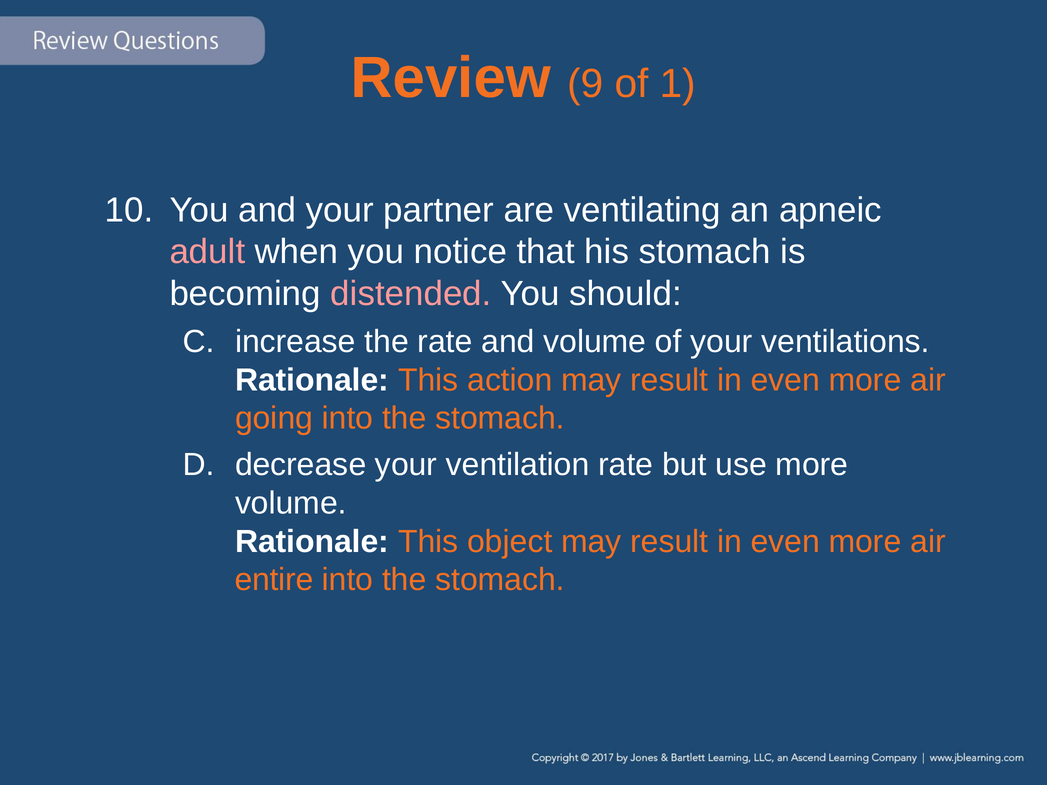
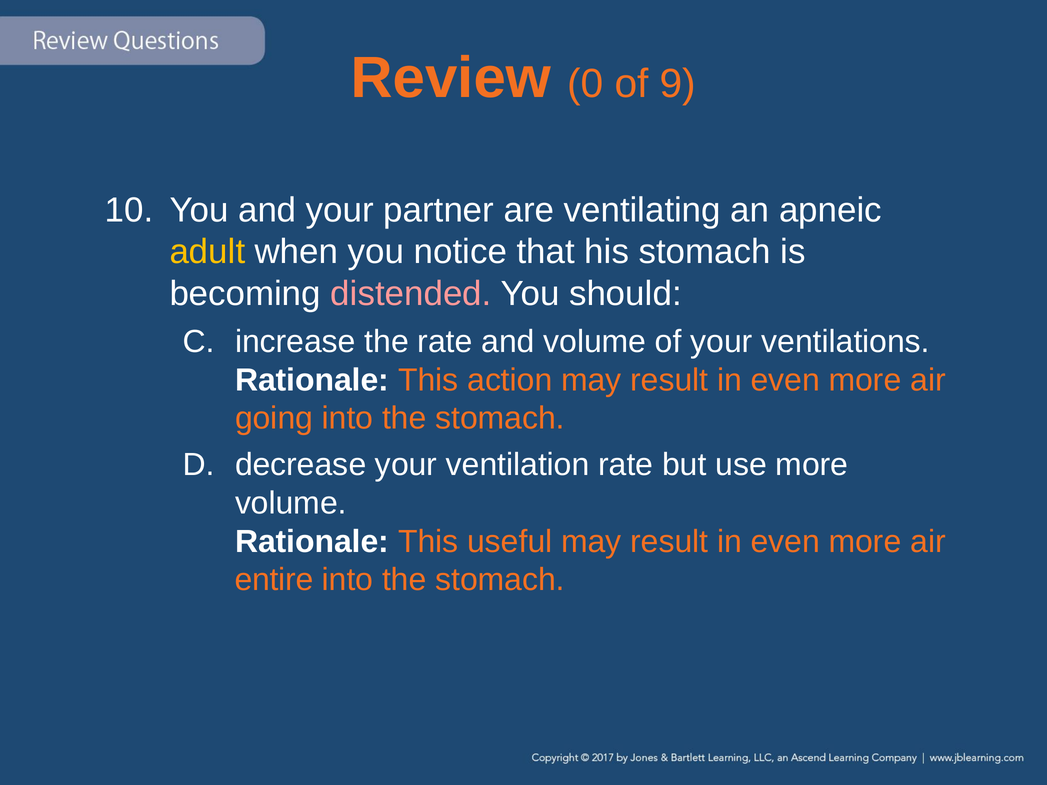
9: 9 -> 0
1: 1 -> 9
adult colour: pink -> yellow
object: object -> useful
